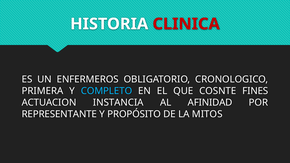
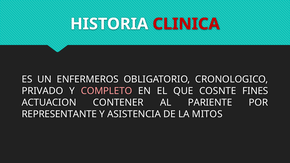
PRIMERA: PRIMERA -> PRIVADO
COMPLETO colour: light blue -> pink
INSTANCIA: INSTANCIA -> CONTENER
AFINIDAD: AFINIDAD -> PARIENTE
PROPÓSITO: PROPÓSITO -> ASISTENCIA
